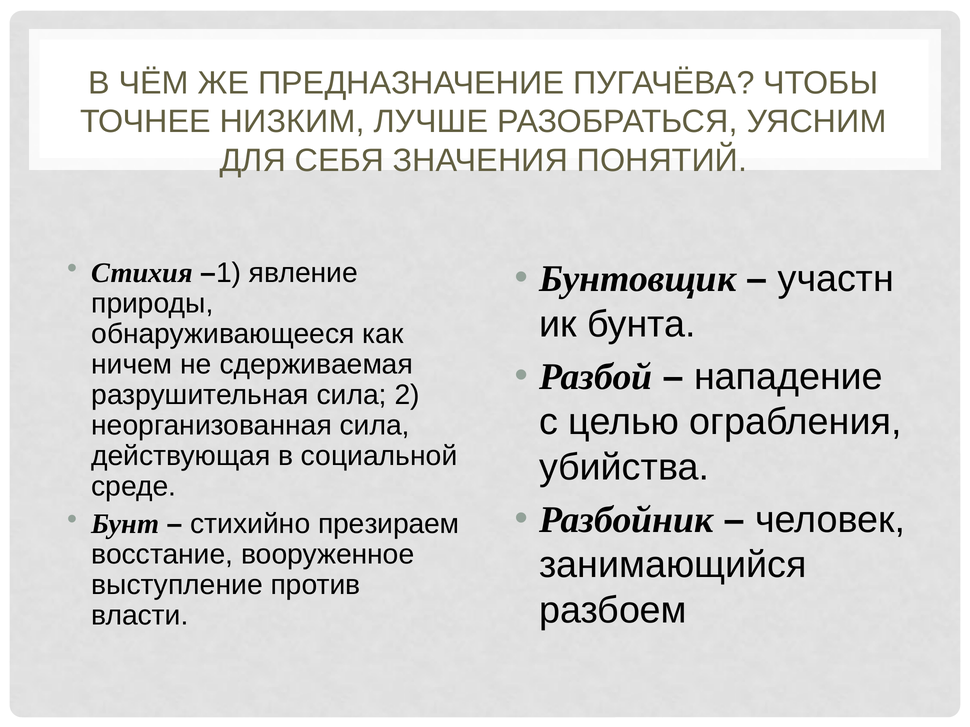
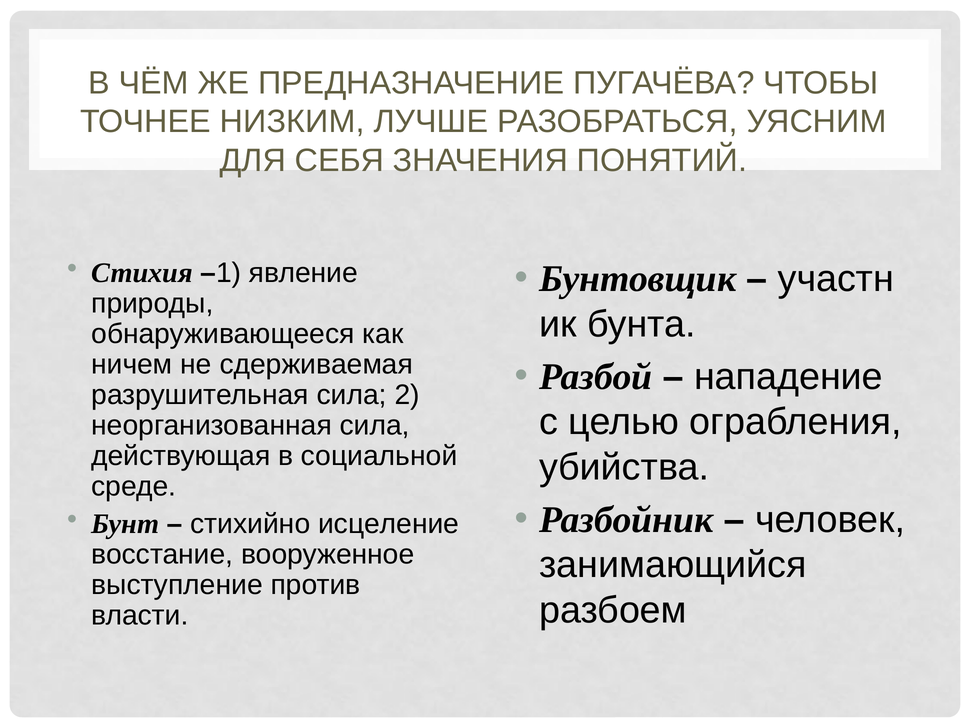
презираем: презираем -> исцеление
